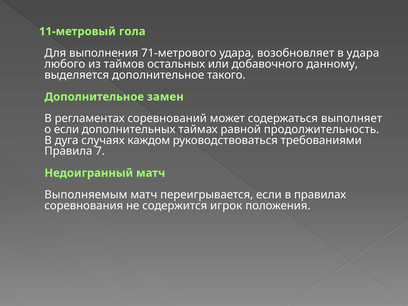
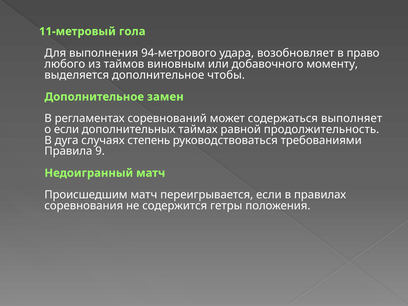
71-метрового: 71-метрового -> 94-метрового
в удара: удара -> право
остальных: остальных -> виновным
данному: данному -> моменту
такого: такого -> чтобы
каждом: каждом -> степень
7: 7 -> 9
Выполняемым: Выполняемым -> Происшедшим
игрок: игрок -> гетры
